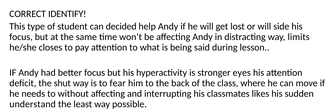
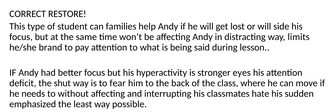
IDENTIFY: IDENTIFY -> RESTORE
decided: decided -> families
closes: closes -> brand
likes: likes -> hate
understand: understand -> emphasized
